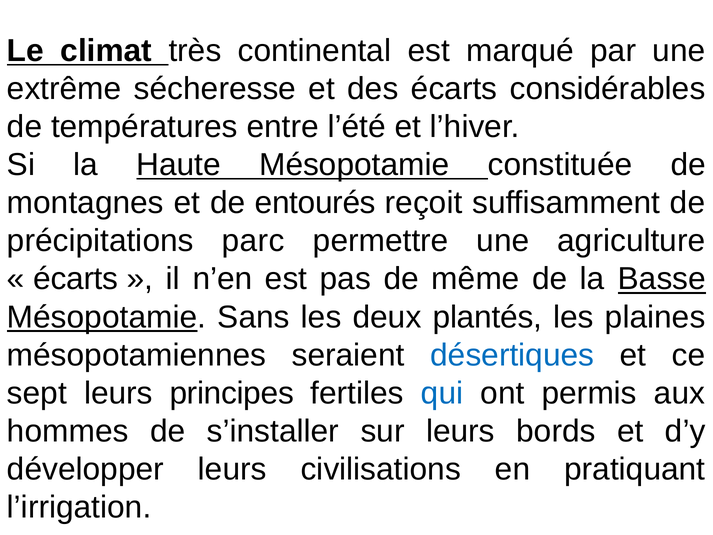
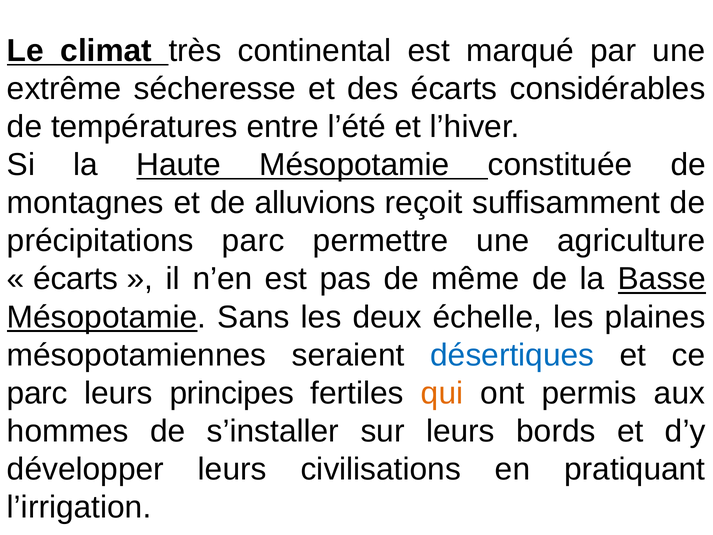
entourés: entourés -> alluvions
plantés: plantés -> échelle
sept at (37, 393): sept -> parc
qui colour: blue -> orange
